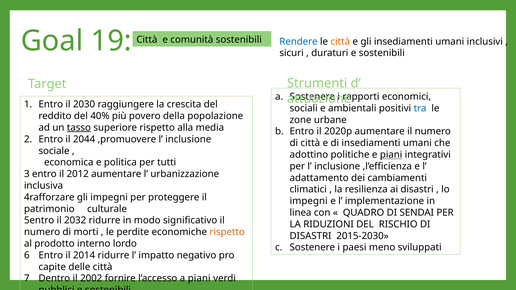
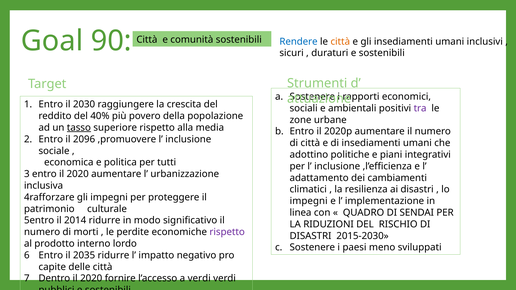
19: 19 -> 90
tra colour: blue -> purple
2044: 2044 -> 2096
piani at (391, 155) underline: present -> none
entro il 2012: 2012 -> 2020
2032: 2032 -> 2014
rispetto at (227, 232) colour: orange -> purple
2014: 2014 -> 2035
Dentro il 2002: 2002 -> 2020
a piani: piani -> verdi
